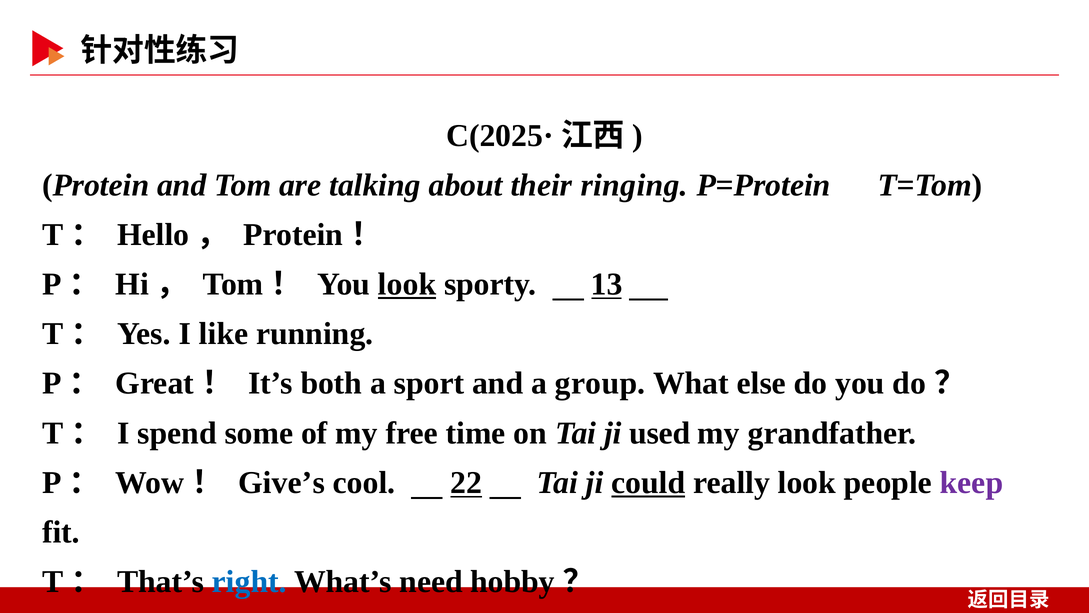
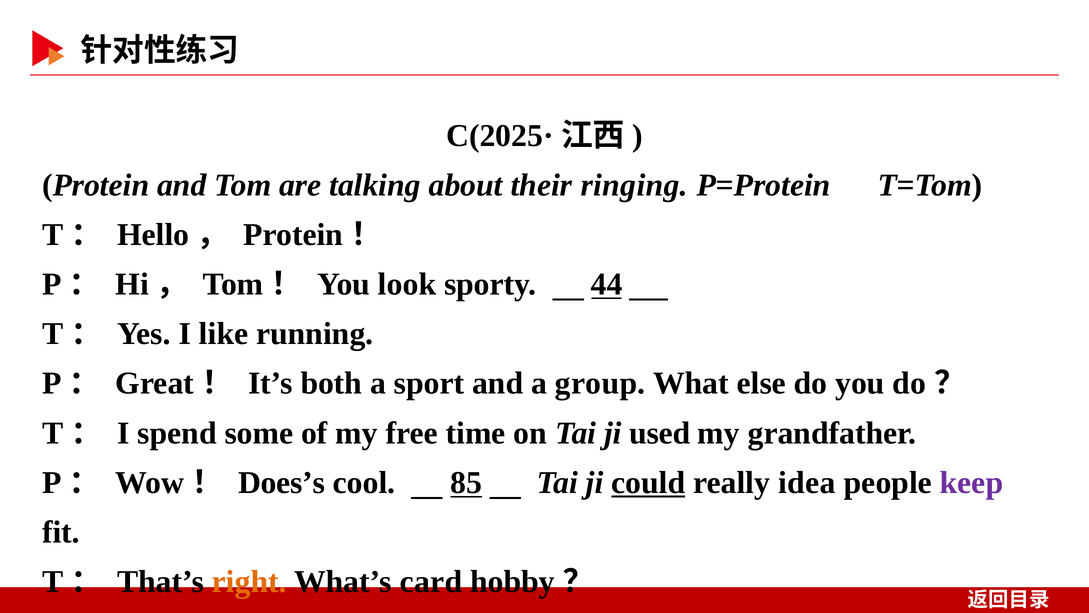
look at (407, 284) underline: present -> none
13: 13 -> 44
Give’s: Give’s -> Does’s
22: 22 -> 85
really look: look -> idea
right colour: blue -> orange
need: need -> card
